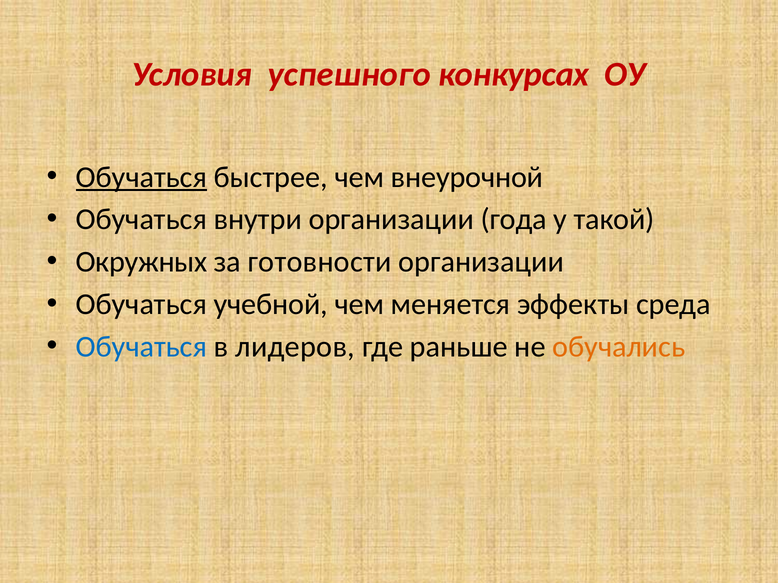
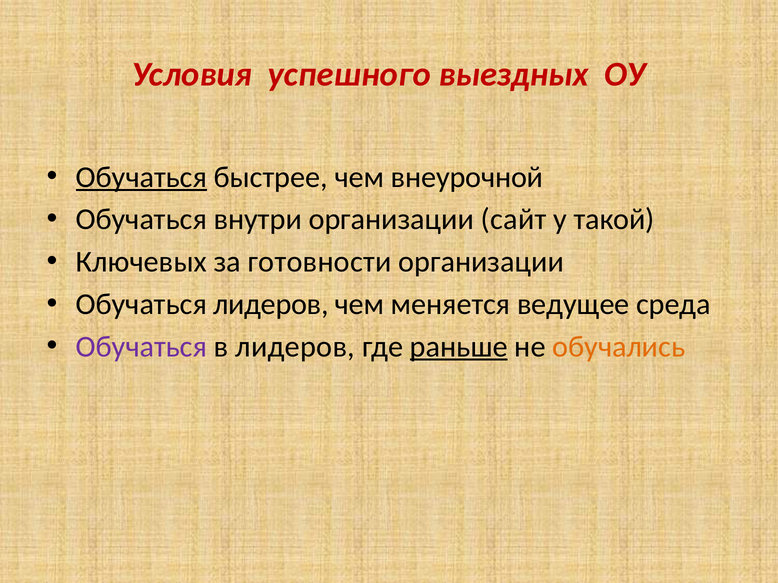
конкурсах: конкурсах -> выездных
года: года -> сайт
Окружных: Окружных -> Ключевых
Обучаться учебной: учебной -> лидеров
эффекты: эффекты -> ведущее
Обучаться at (141, 347) colour: blue -> purple
раньше underline: none -> present
